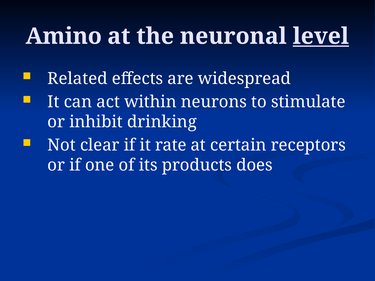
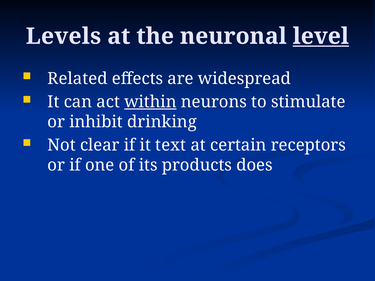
Amino: Amino -> Levels
within underline: none -> present
rate: rate -> text
